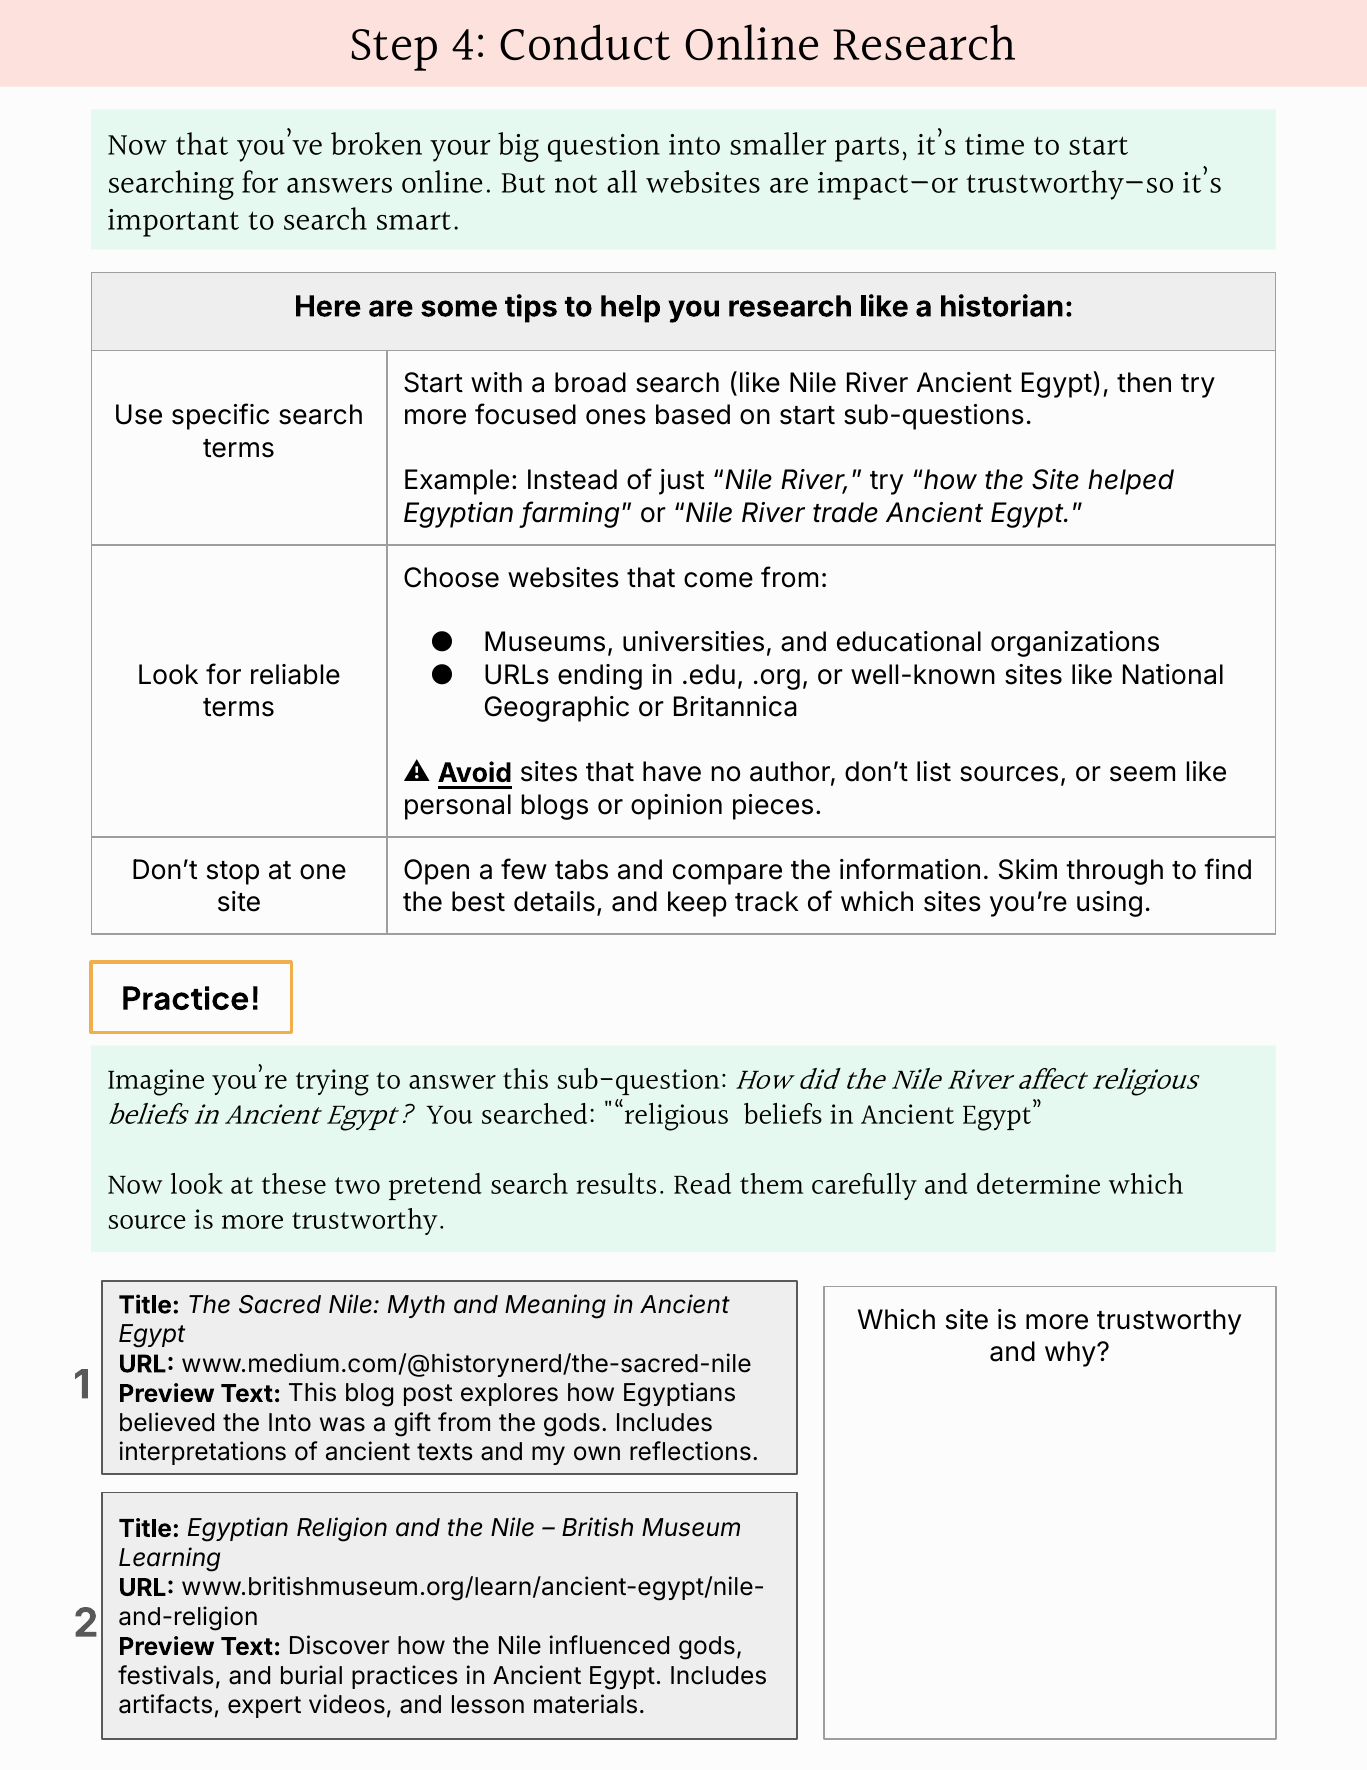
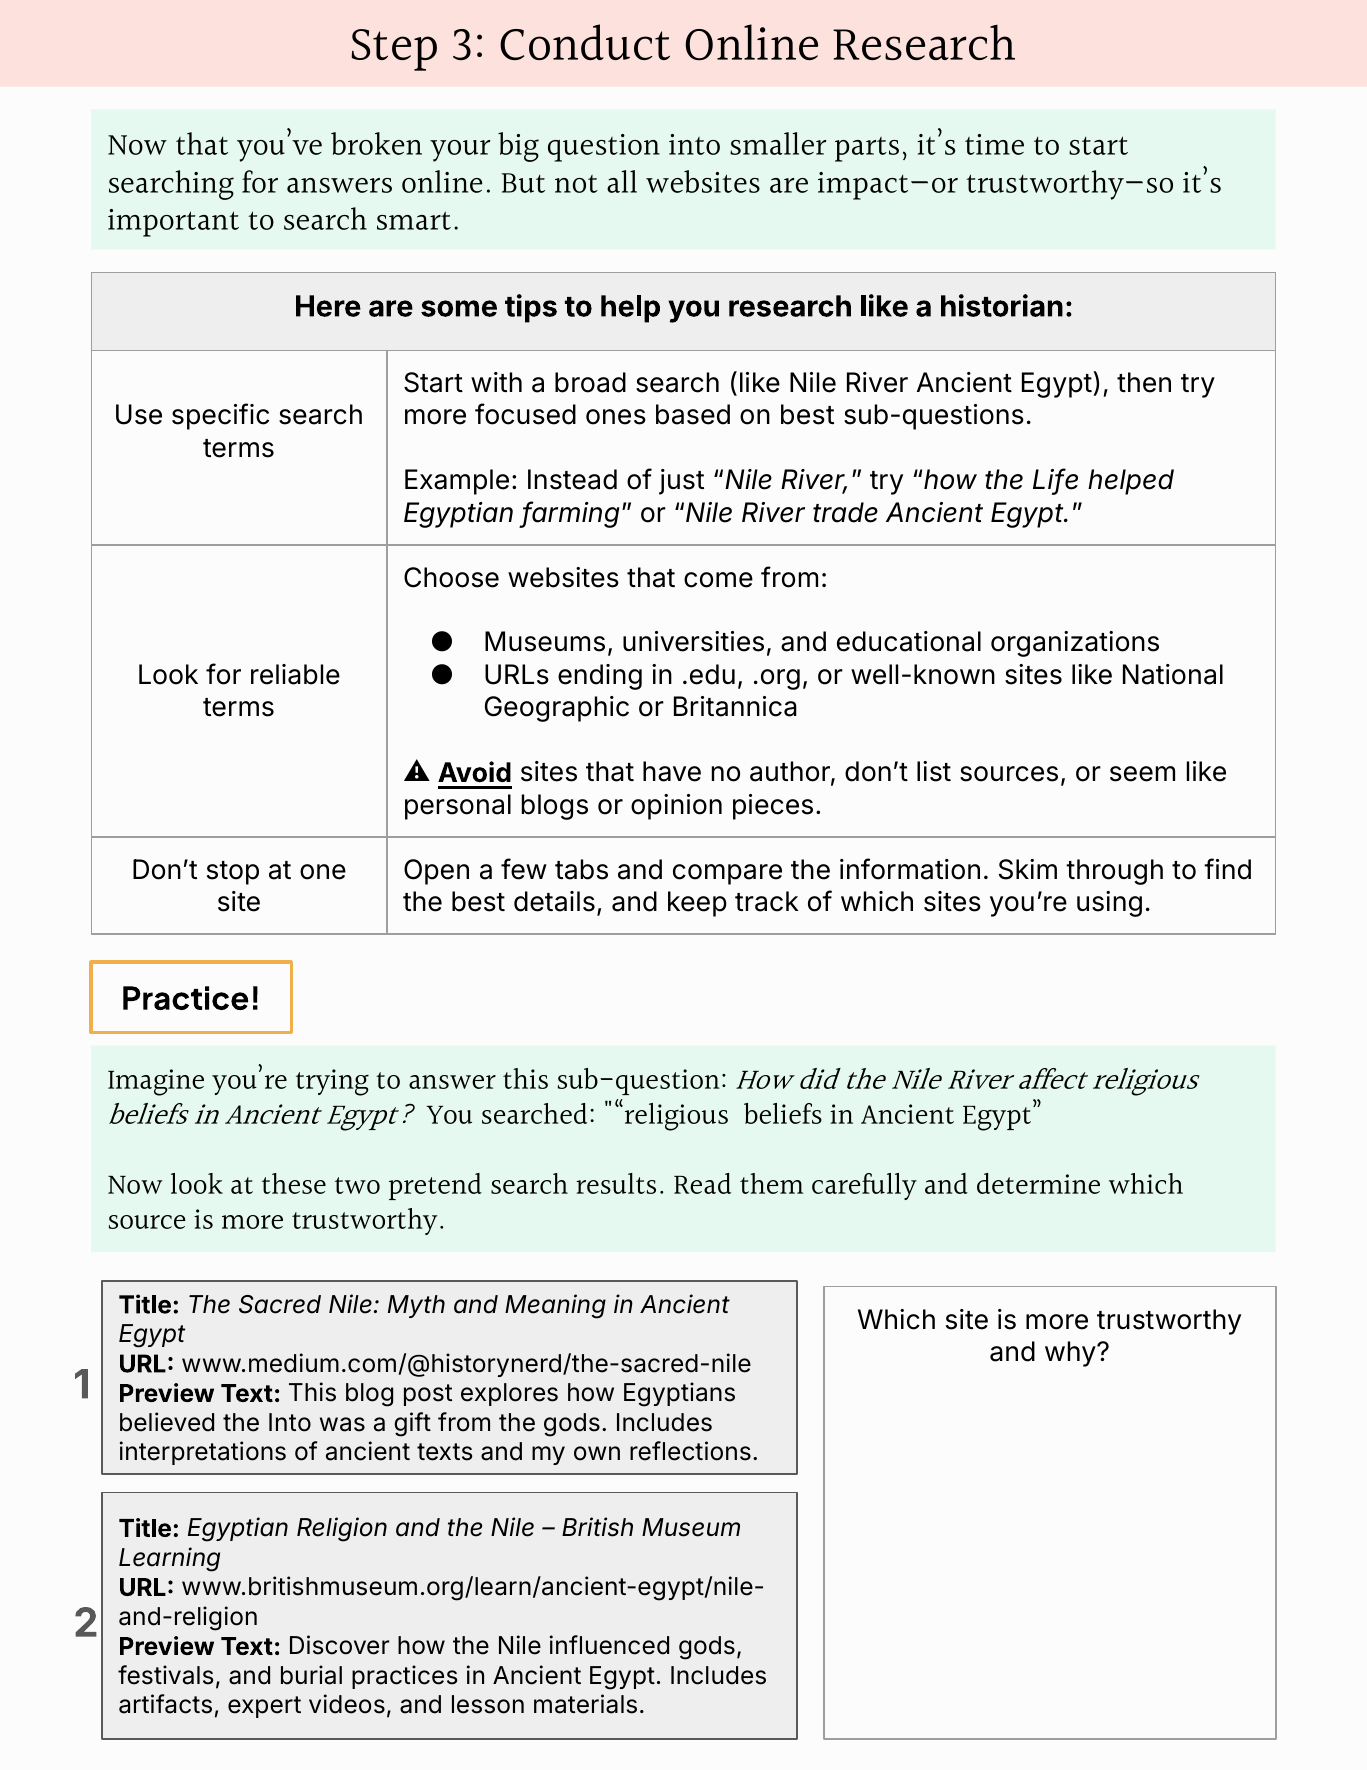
4: 4 -> 3
on start: start -> best
the Site: Site -> Life
